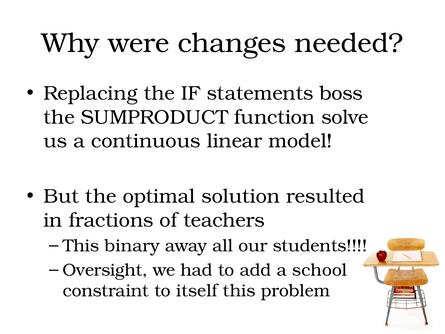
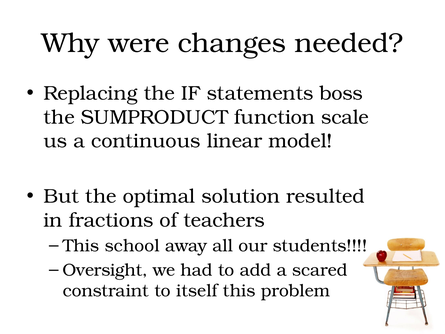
solve: solve -> scale
binary: binary -> school
school: school -> scared
